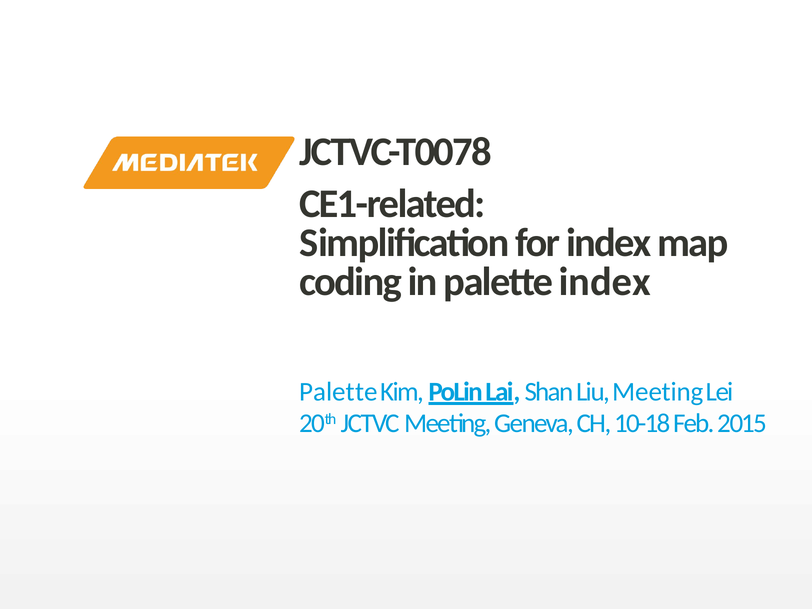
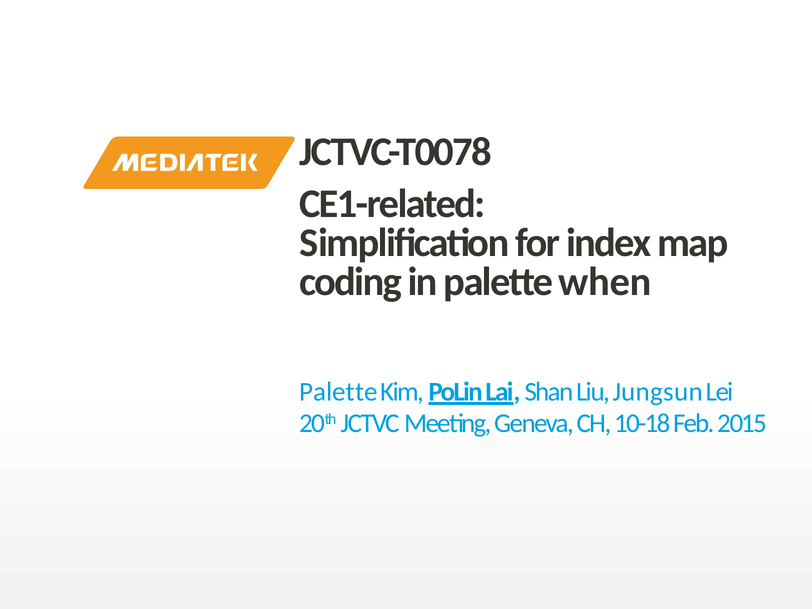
palette index: index -> when
Liu Meeting: Meeting -> Jungsun
